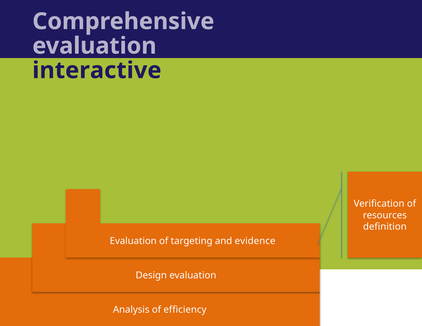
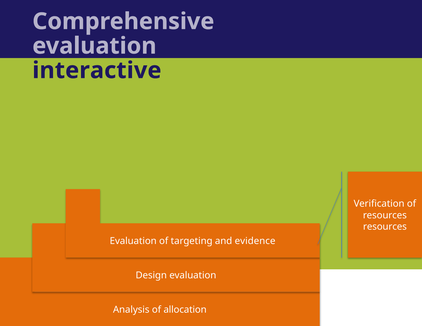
definition at (385, 227): definition -> resources
efficiency: efficiency -> allocation
